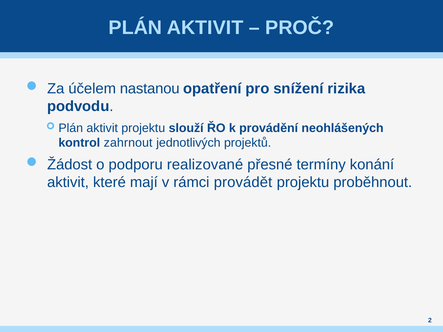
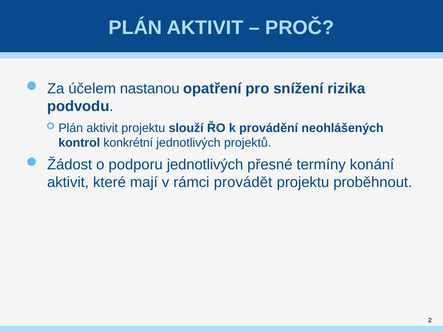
zahrnout: zahrnout -> konkrétní
podporu realizované: realizované -> jednotlivých
